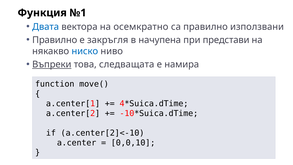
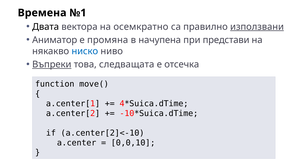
Функция: Функция -> Времена
Двата colour: blue -> black
използвани underline: none -> present
Правилно at (55, 40): Правилно -> Аниматор
закръгля: закръгля -> промяна
намира: намира -> отсечка
